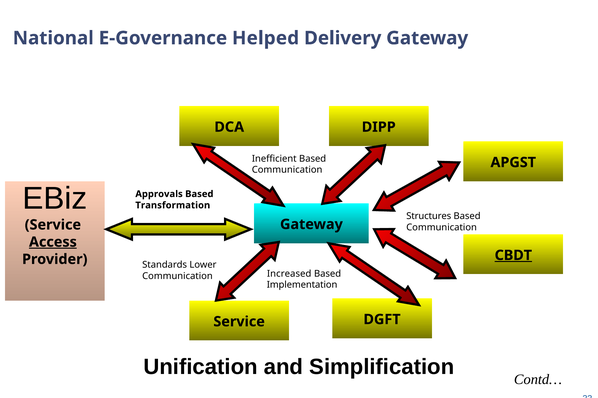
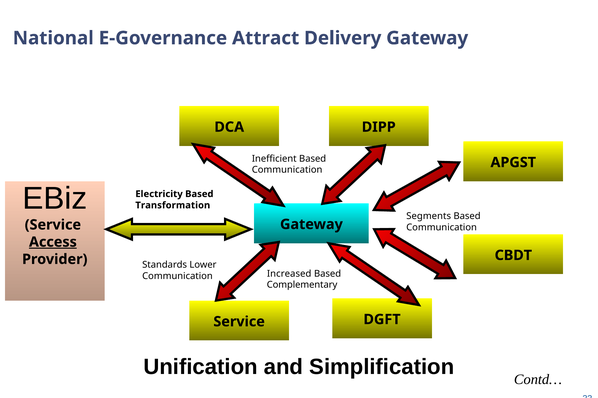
Helped: Helped -> Attract
Approvals: Approvals -> Electricity
Structures: Structures -> Segments
CBDT underline: present -> none
Implementation: Implementation -> Complementary
